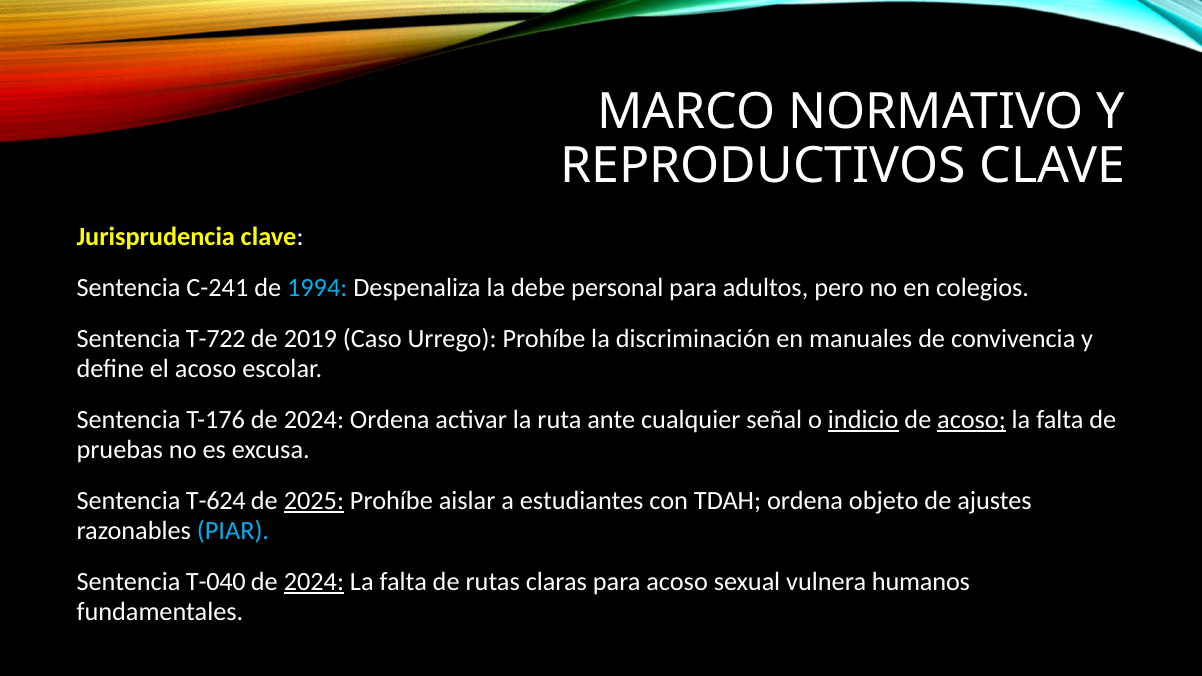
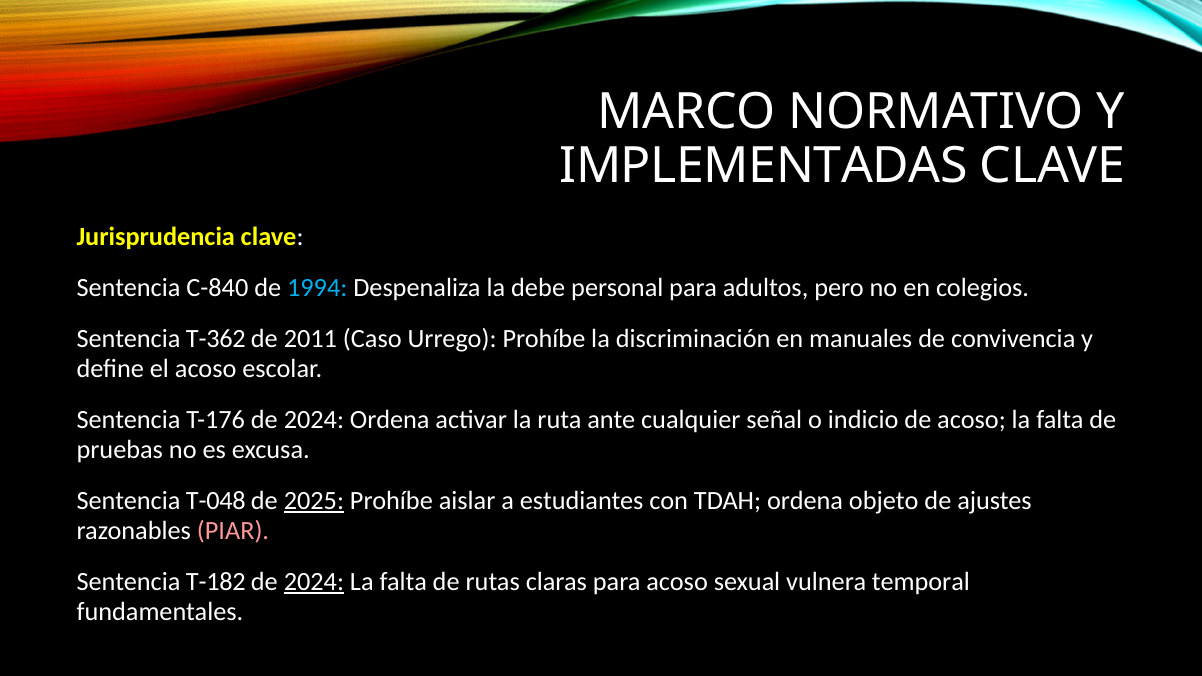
REPRODUCTIVOS: REPRODUCTIVOS -> IMPLEMENTADAS
C-241: C-241 -> C-840
T-722: T-722 -> T-362
2019: 2019 -> 2011
indicio underline: present -> none
acoso at (972, 420) underline: present -> none
T-624: T-624 -> T-048
PIAR colour: light blue -> pink
T-040: T-040 -> T-182
humanos: humanos -> temporal
